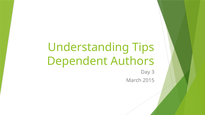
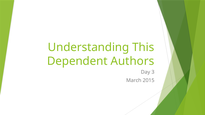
Tips: Tips -> This
